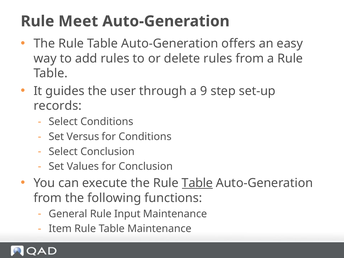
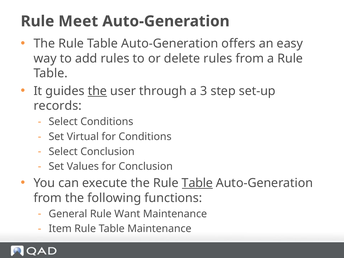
the at (97, 91) underline: none -> present
9: 9 -> 3
Versus: Versus -> Virtual
Input: Input -> Want
